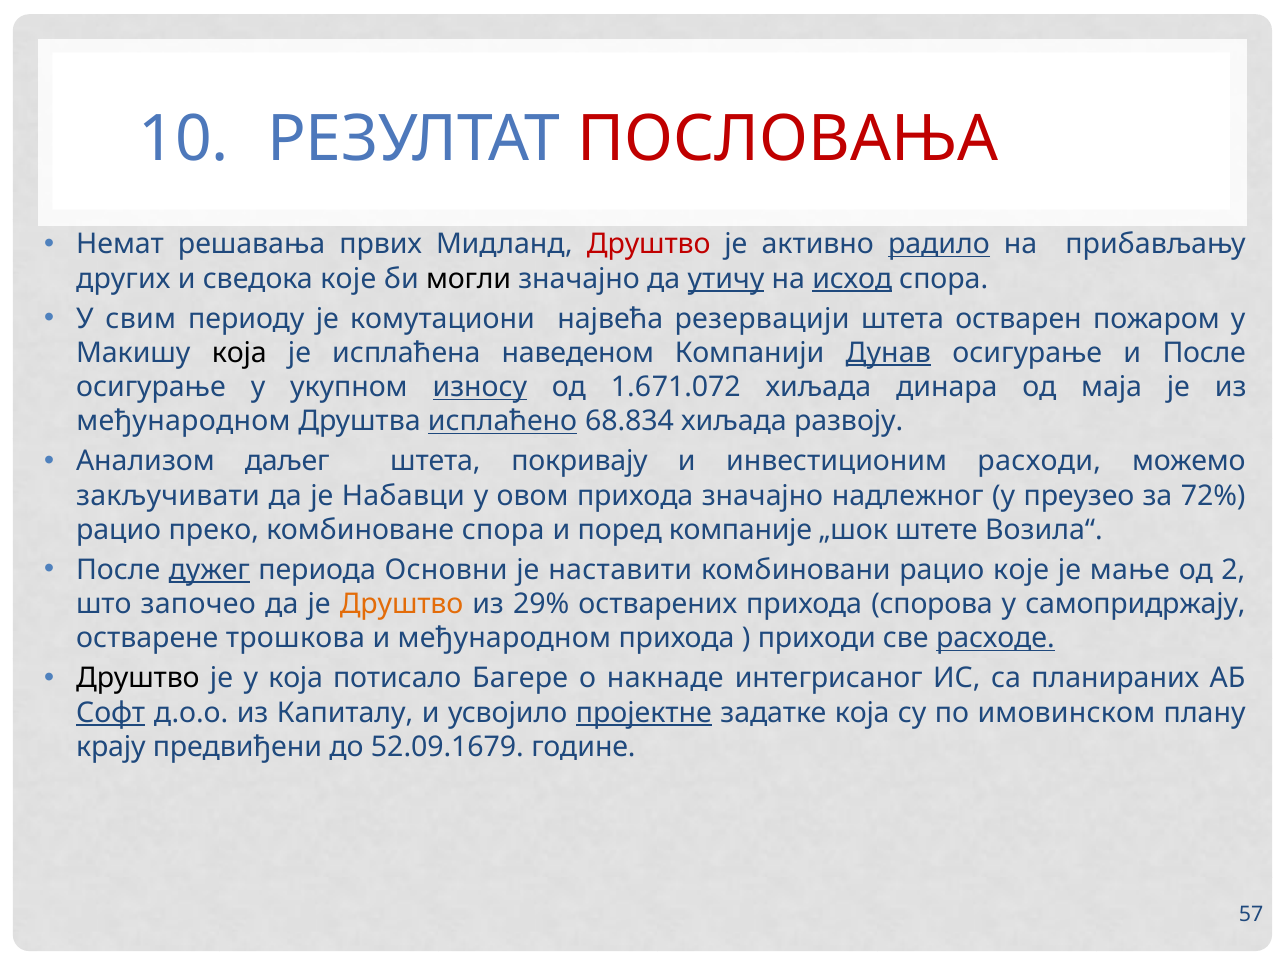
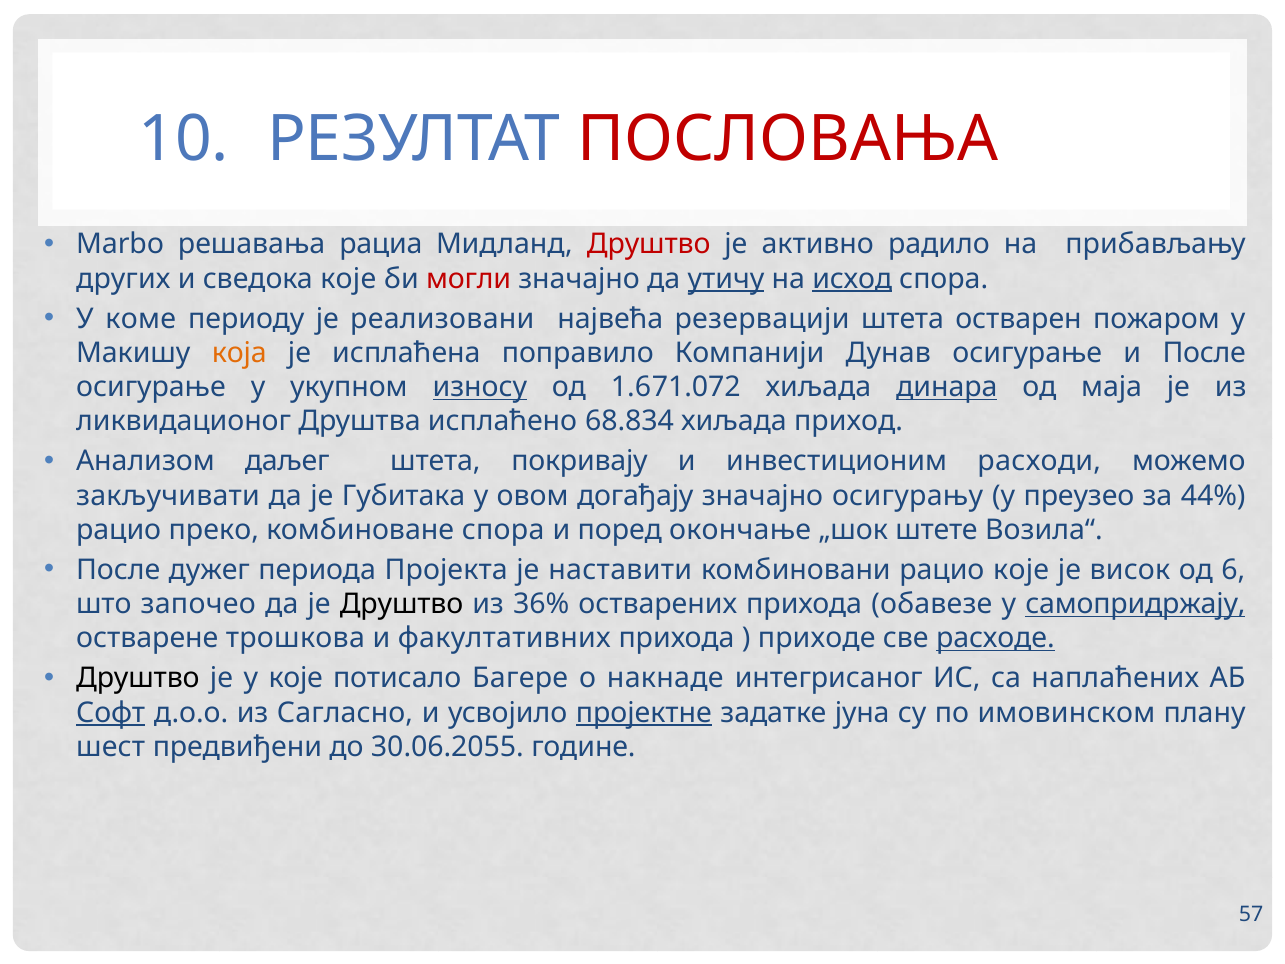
Немат: Немат -> Marbo
првих: првих -> рациа
радило underline: present -> none
могли colour: black -> red
свим: свим -> коме
комутациони: комутациони -> реализовани
која at (239, 353) colour: black -> orange
наведеном: наведеном -> поправило
Дунав underline: present -> none
динара underline: none -> present
међународном at (183, 421): међународном -> ликвидационог
исплаћено underline: present -> none
развоју: развоју -> приход
Набавци: Набавци -> Губитака
овом прихода: прихода -> догађају
надлежног: надлежног -> осигурању
72%: 72% -> 44%
компаније: компаније -> окончање
дужег underline: present -> none
Основни: Основни -> Пројекта
мање: мање -> висок
2: 2 -> 6
Друштво at (402, 604) colour: orange -> black
29%: 29% -> 36%
спорова: спорова -> обавезе
самопридржају underline: none -> present
и међународном: међународном -> факултативних
приходи: приходи -> приходе
у која: која -> које
планираних: планираних -> наплаћених
Капиталу: Капиталу -> Сагласно
задатке која: која -> јуна
крају: крају -> шест
52.09.1679: 52.09.1679 -> 30.06.2055
